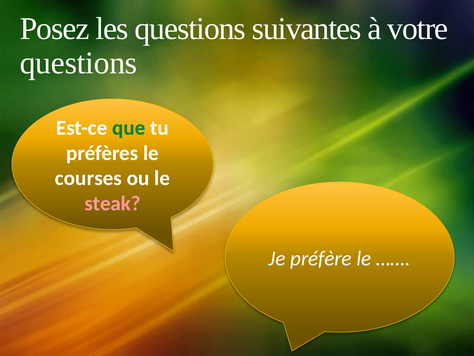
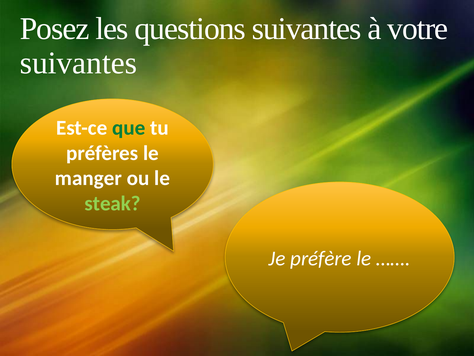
questions at (79, 63): questions -> suivantes
courses: courses -> manger
steak colour: pink -> light green
